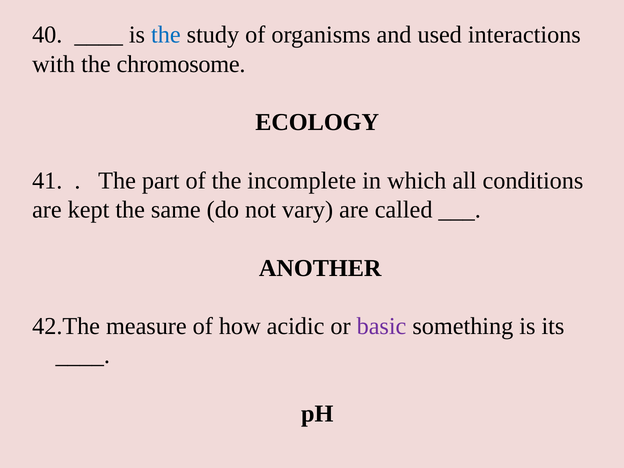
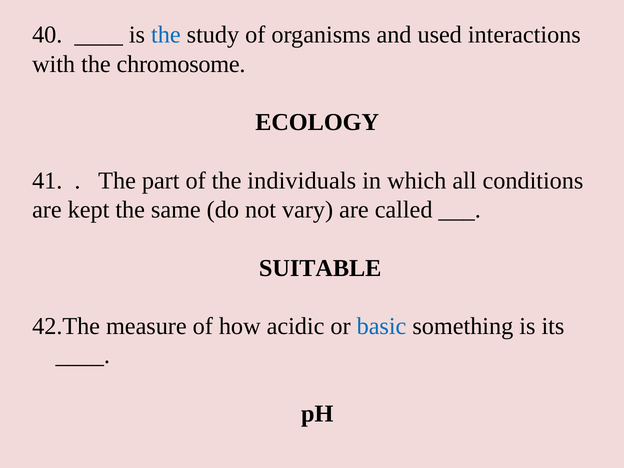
incomplete: incomplete -> individuals
ANOTHER: ANOTHER -> SUITABLE
basic colour: purple -> blue
